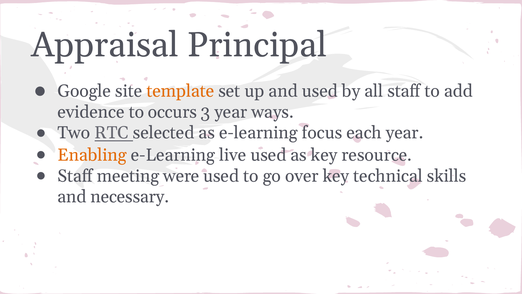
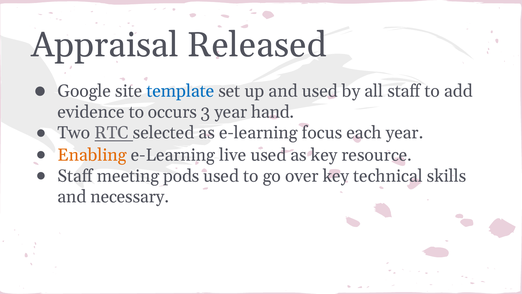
Principal: Principal -> Released
template colour: orange -> blue
ways: ways -> hand
were: were -> pods
